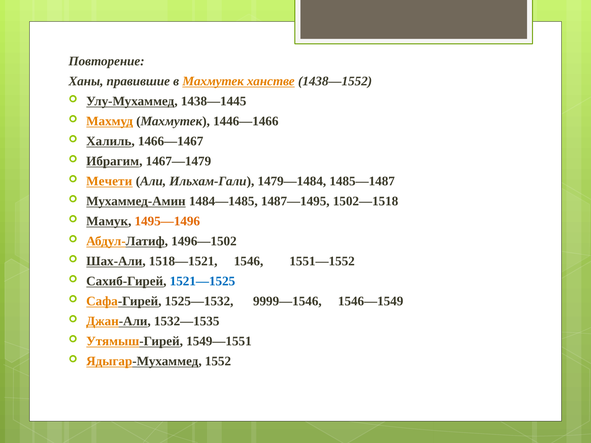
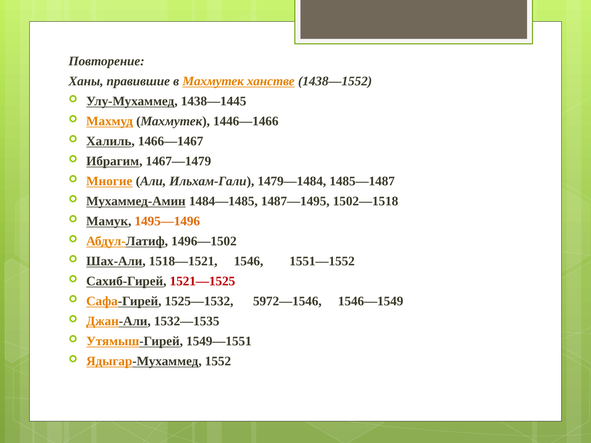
Мечети: Мечети -> Многие
1521—1525 colour: blue -> red
9999—1546: 9999—1546 -> 5972—1546
